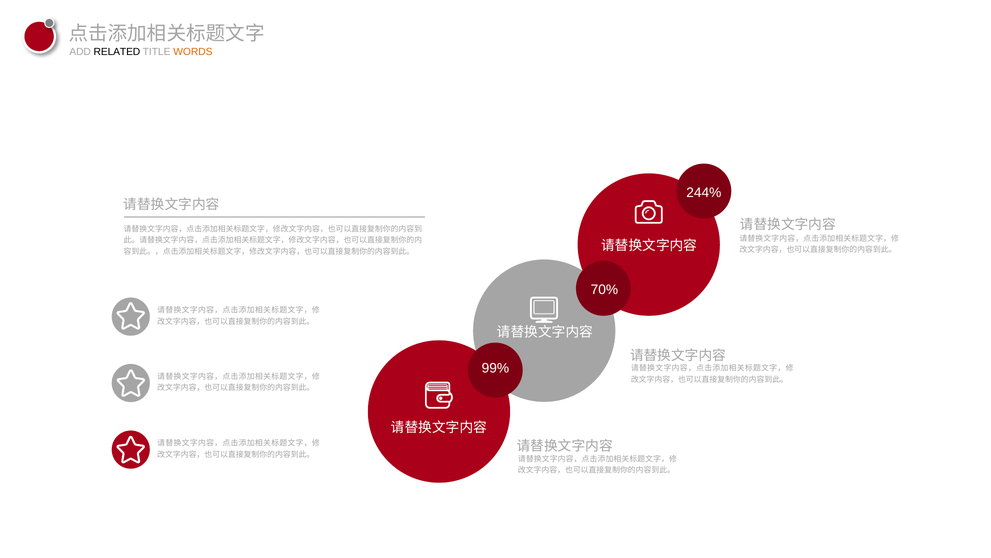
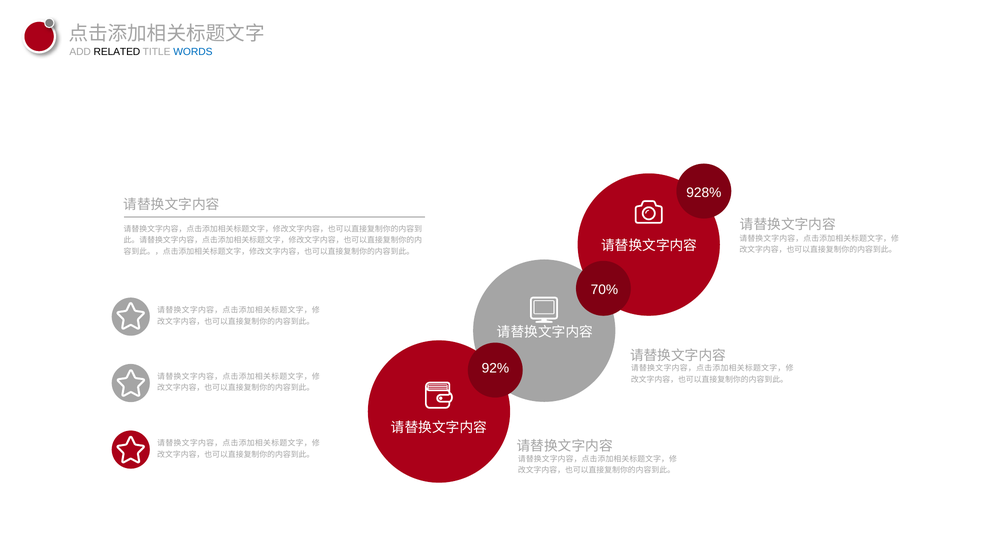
WORDS colour: orange -> blue
244%: 244% -> 928%
99%: 99% -> 92%
